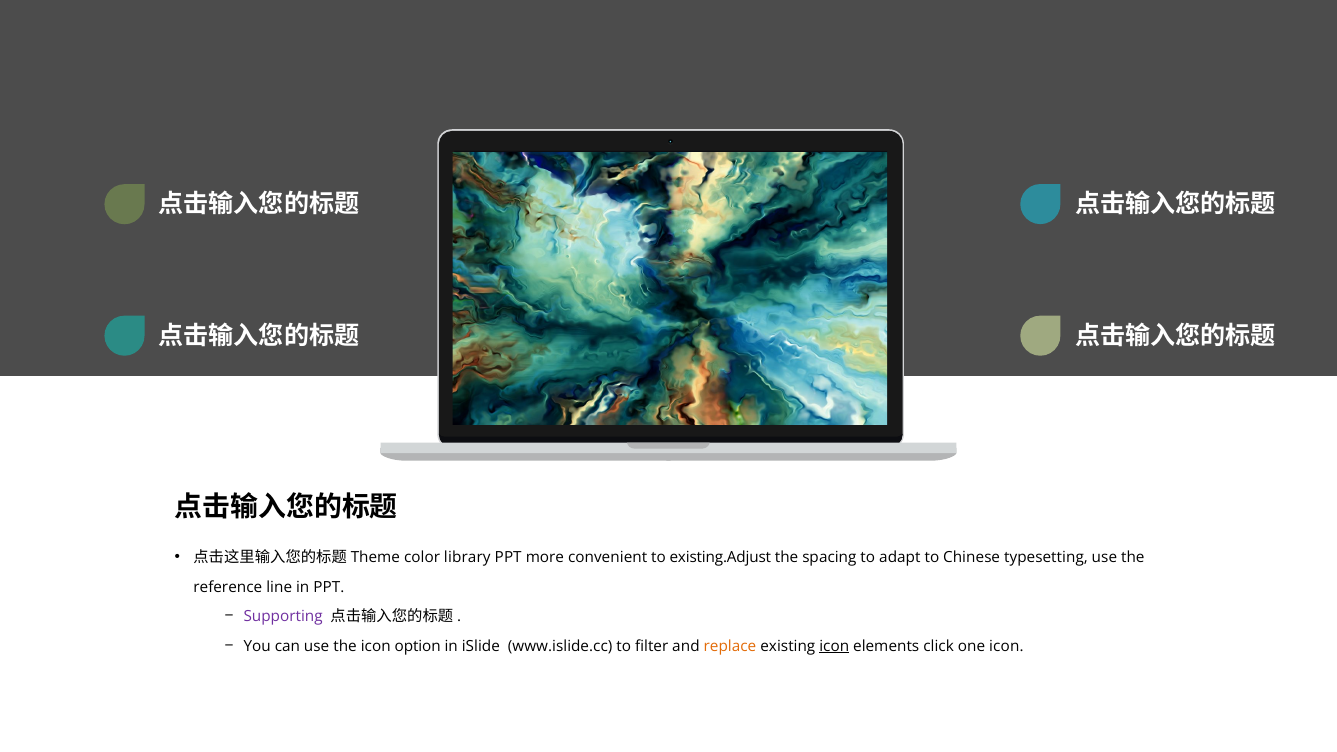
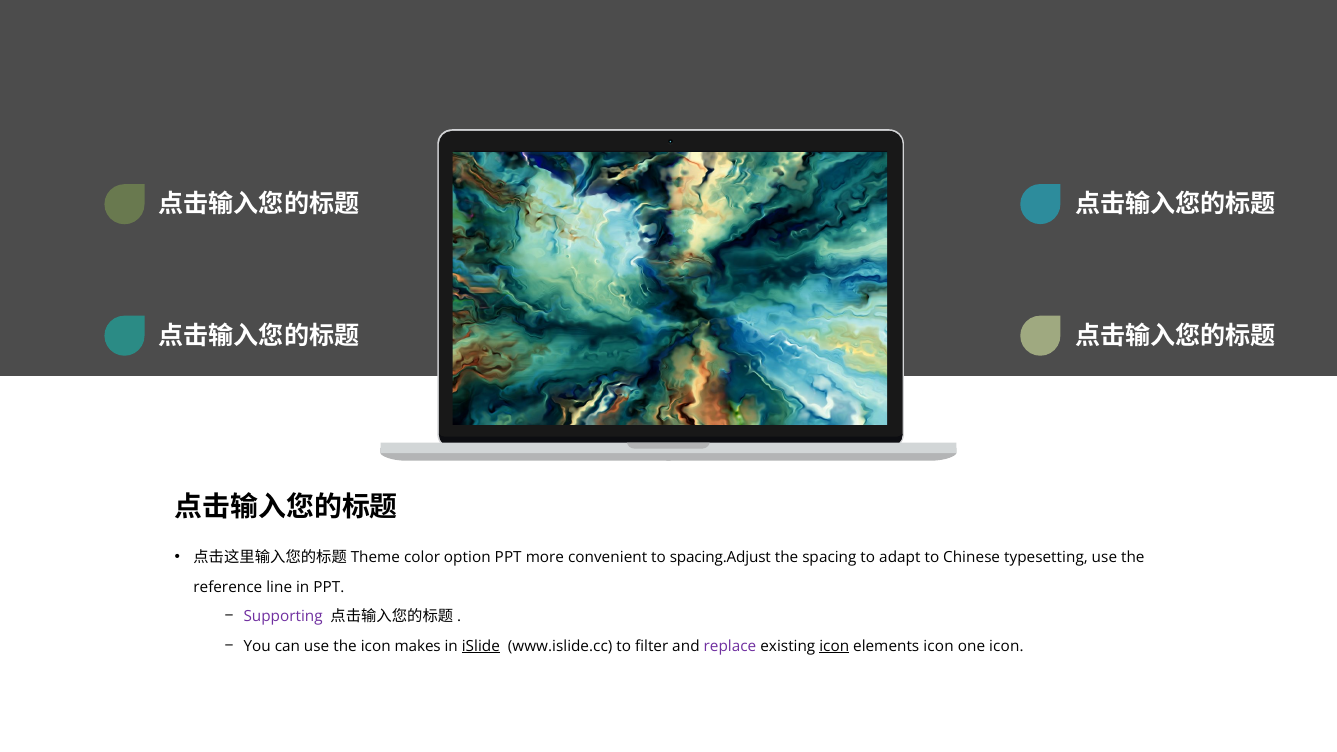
library: library -> option
existing.Adjust: existing.Adjust -> spacing.Adjust
option: option -> makes
iSlide underline: none -> present
replace colour: orange -> purple
elements click: click -> icon
